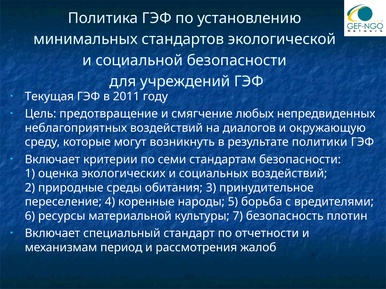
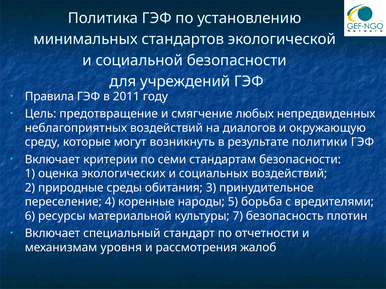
Текущая: Текущая -> Правила
период: период -> уровня
